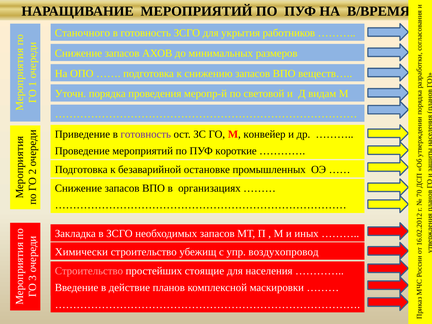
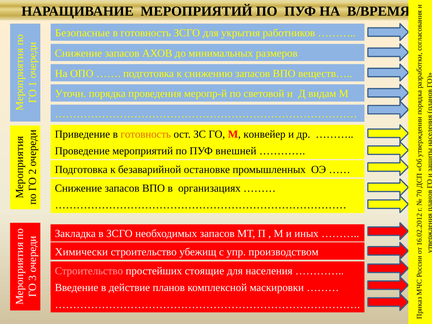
Станочного: Станочного -> Безопасные
готовность at (146, 134) colour: purple -> orange
короткие: короткие -> внешней
воздухопровод: воздухопровод -> производством
